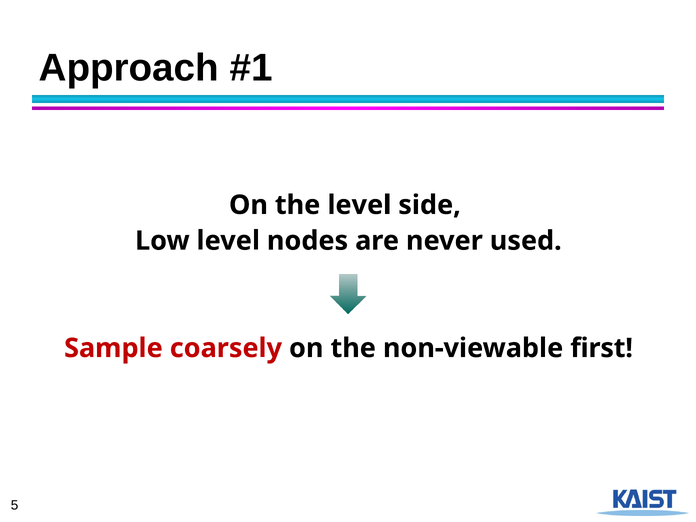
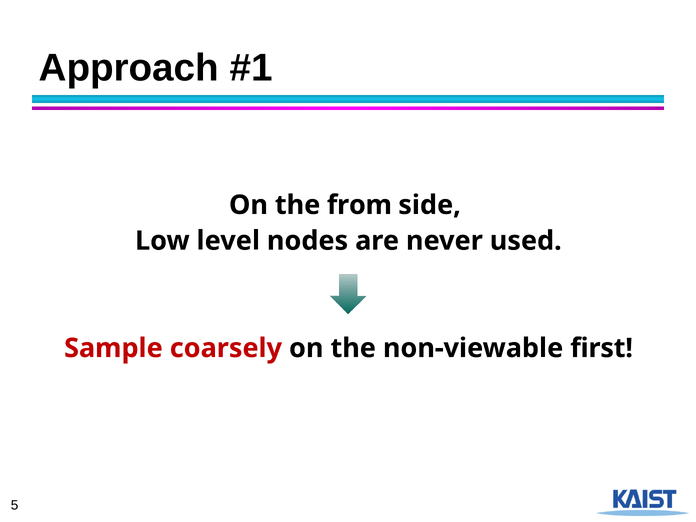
the level: level -> from
